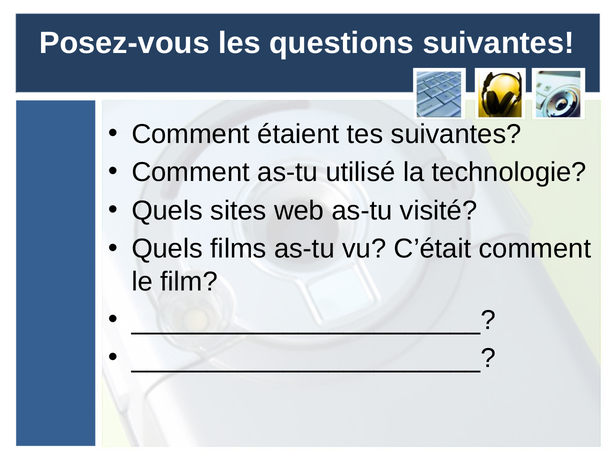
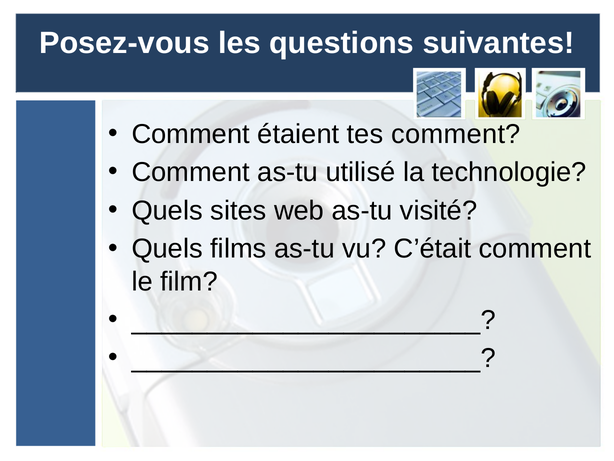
tes suivantes: suivantes -> comment
